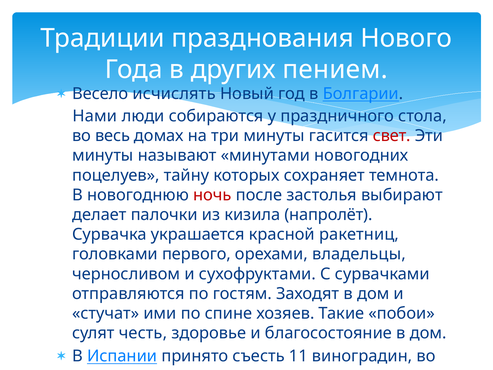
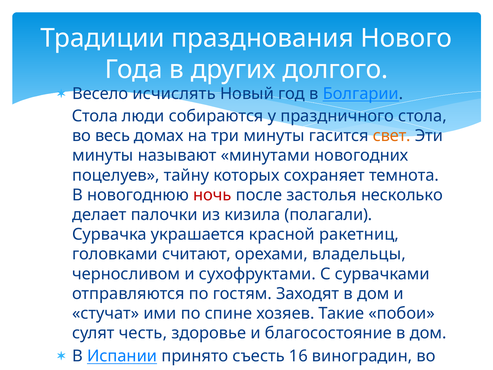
пением: пением -> долгого
Нами at (95, 116): Нами -> Стола
свет colour: red -> orange
выбирают: выбирают -> несколько
напролёт: напролёт -> полагали
первого: первого -> считают
11: 11 -> 16
